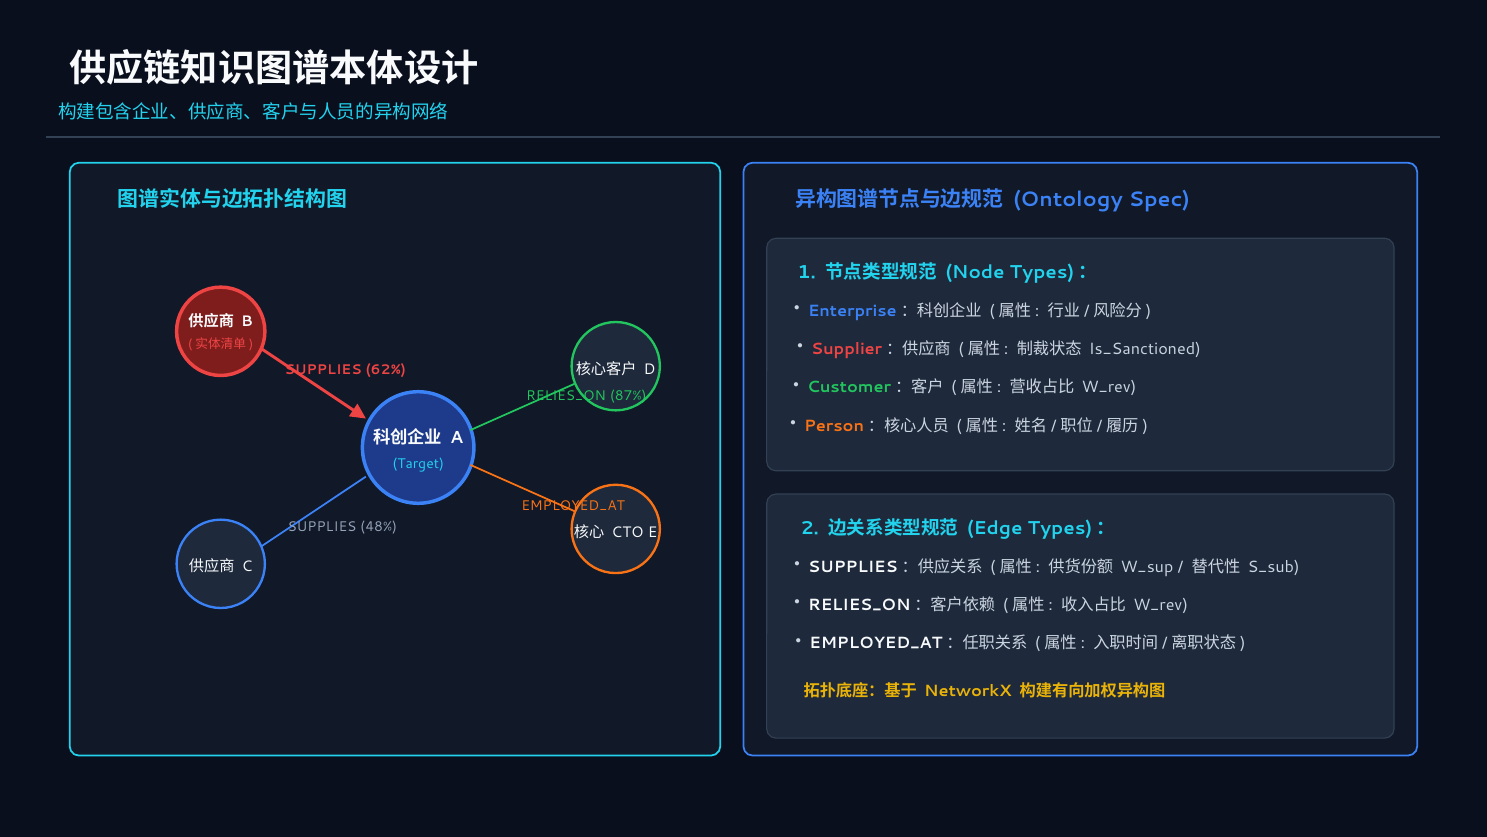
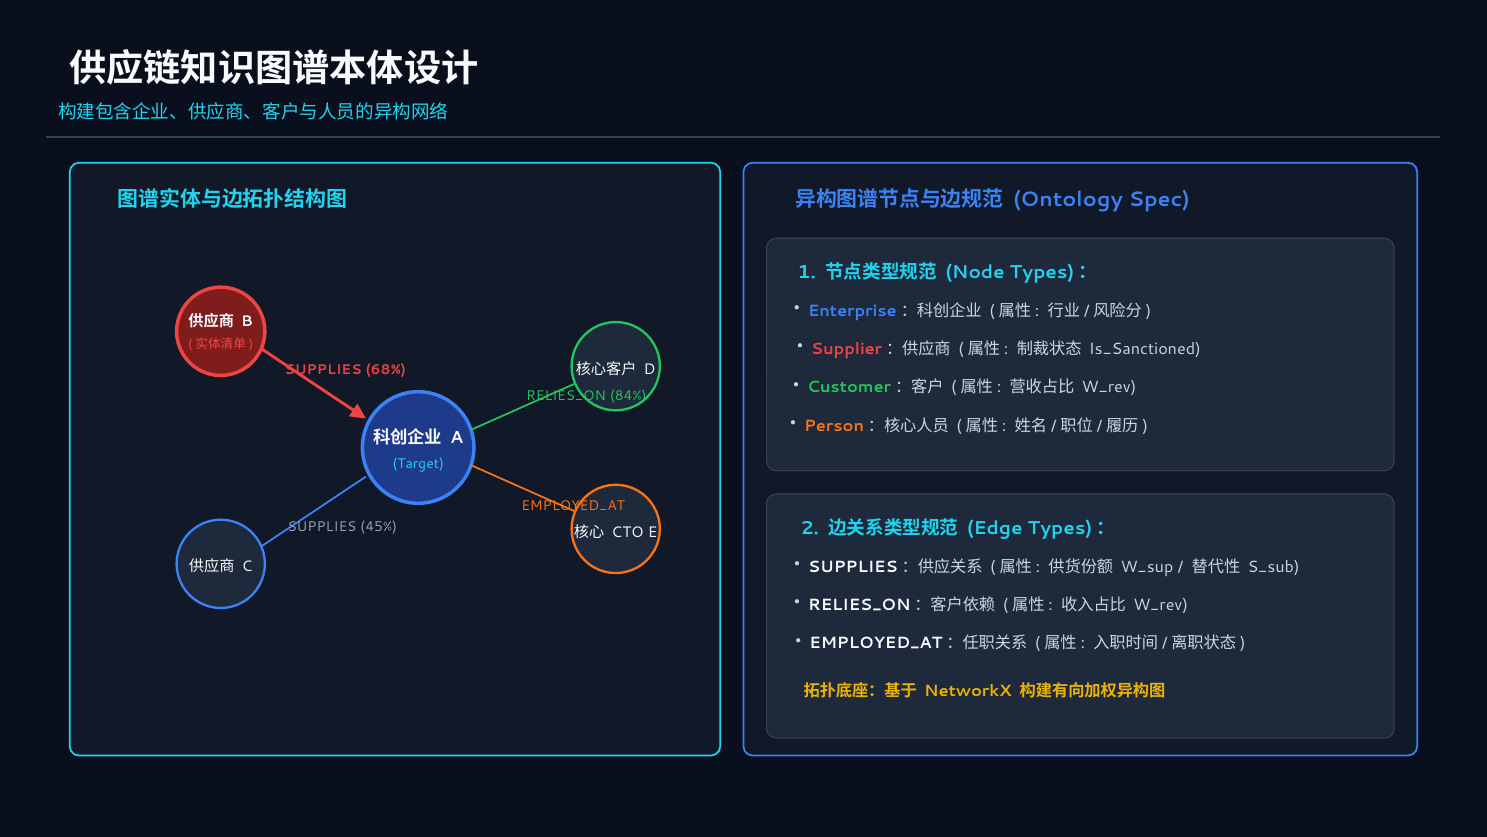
62%: 62% -> 68%
87%: 87% -> 84%
48%: 48% -> 45%
